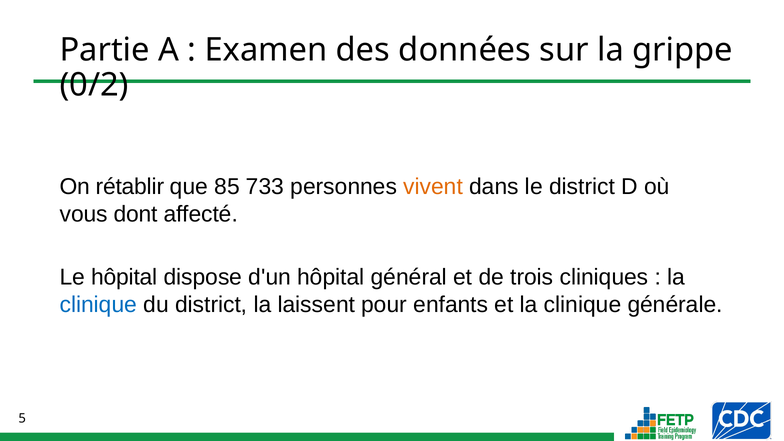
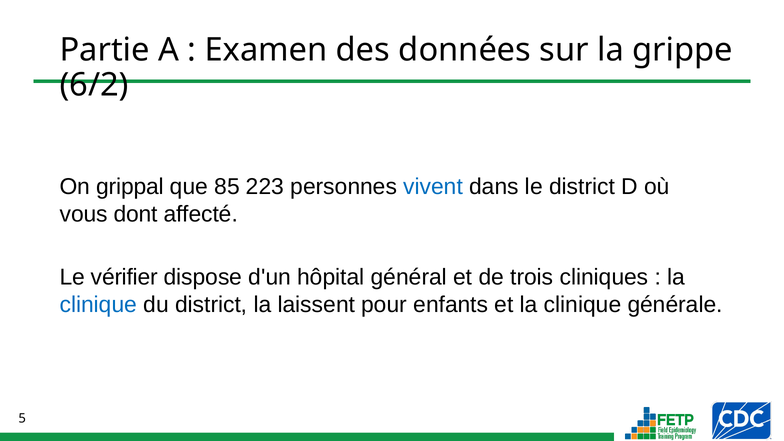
0/2: 0/2 -> 6/2
rétablir: rétablir -> grippal
733: 733 -> 223
vivent colour: orange -> blue
Le hôpital: hôpital -> vérifier
